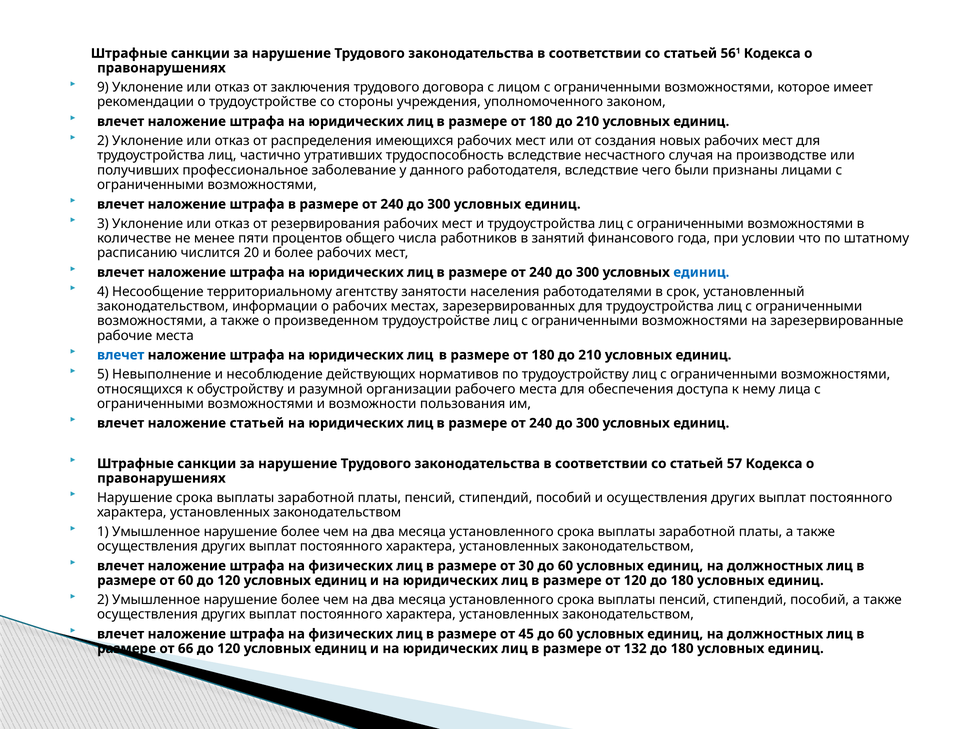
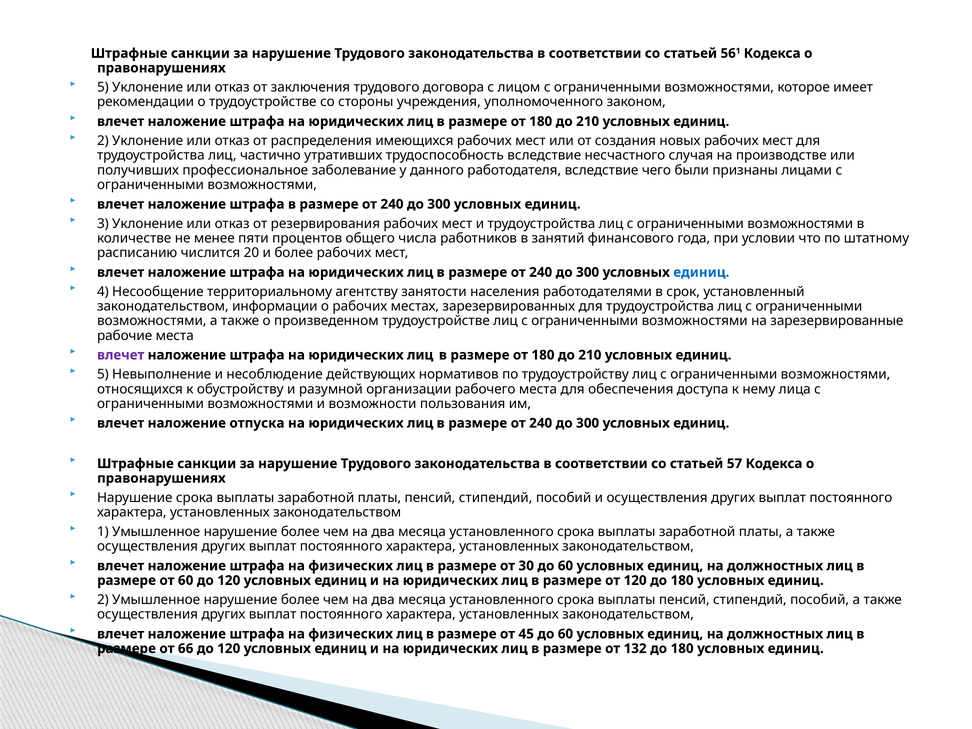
9 at (103, 87): 9 -> 5
влечет at (121, 355) colour: blue -> purple
наложение статьей: статьей -> отпуска
